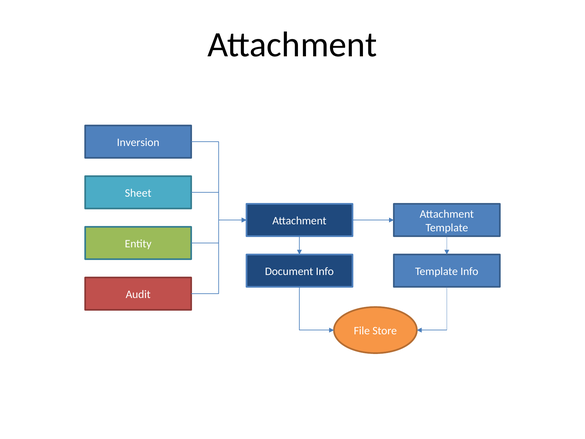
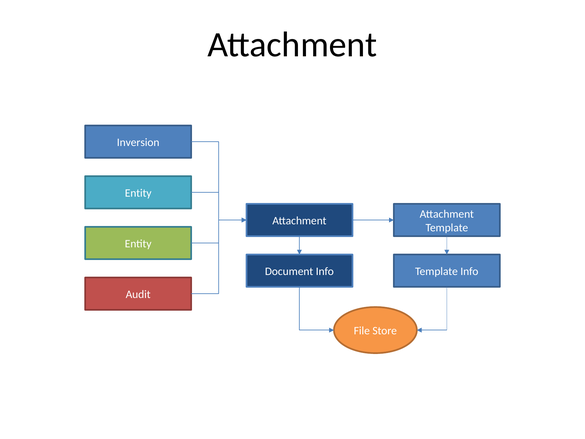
Sheet at (138, 193): Sheet -> Entity
